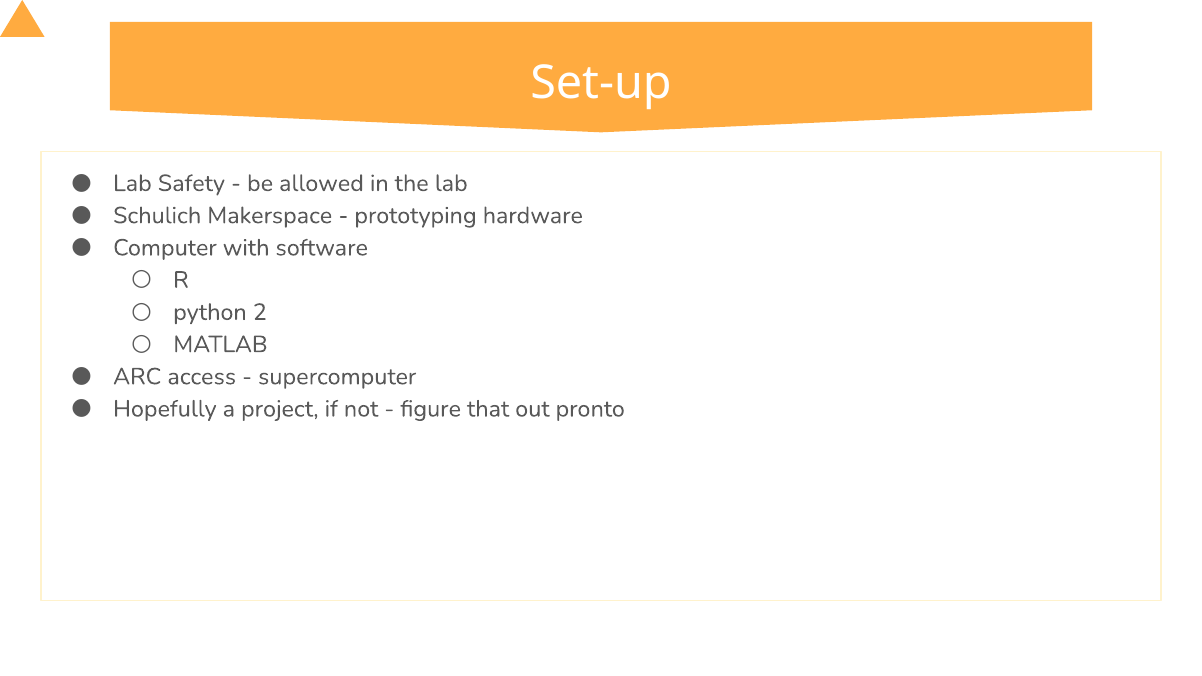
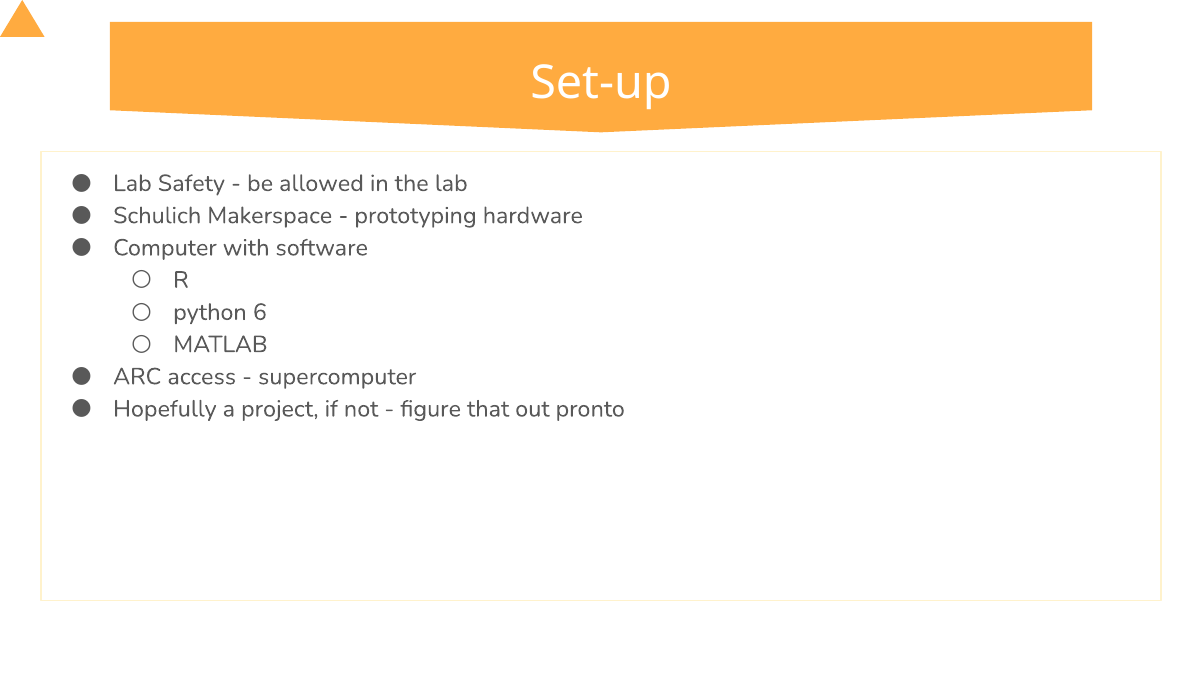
2: 2 -> 6
